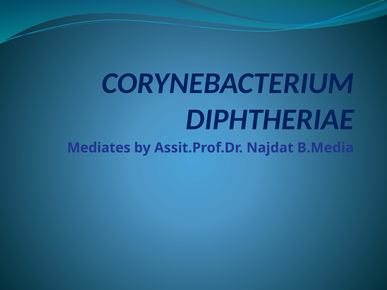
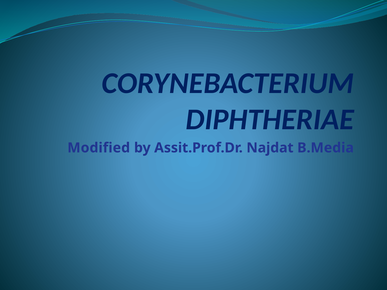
Mediates: Mediates -> Modified
